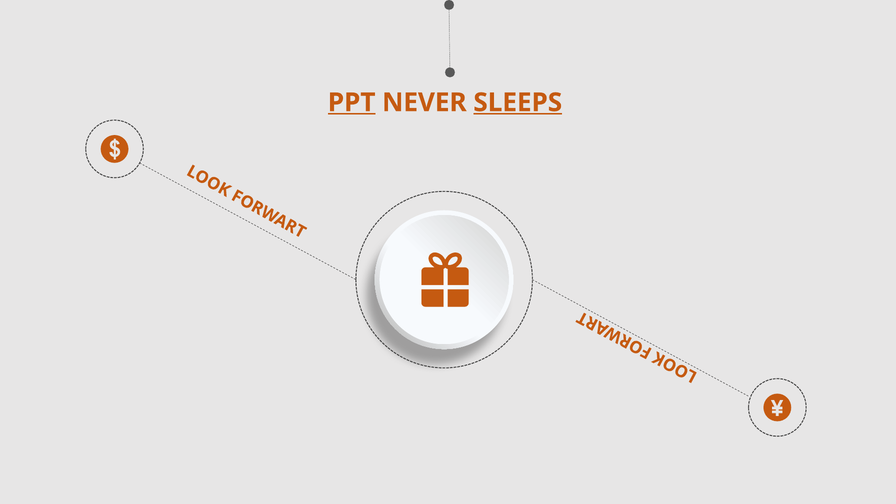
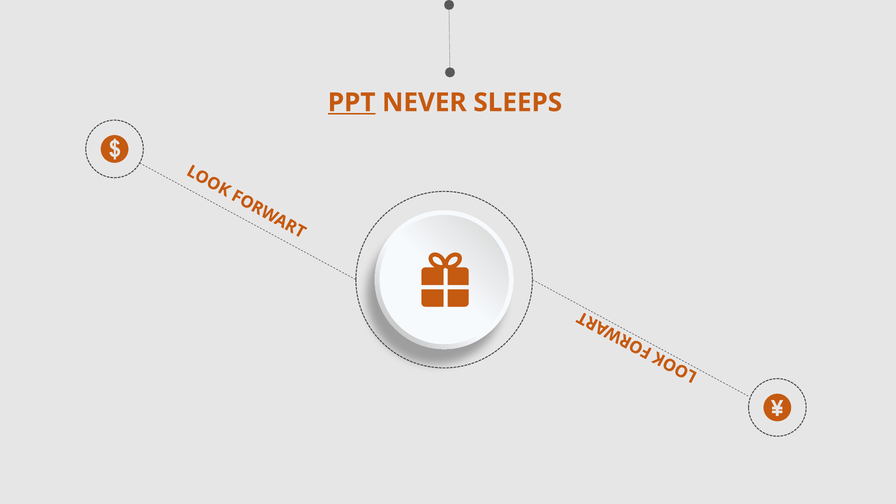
SLEEPS underline: present -> none
